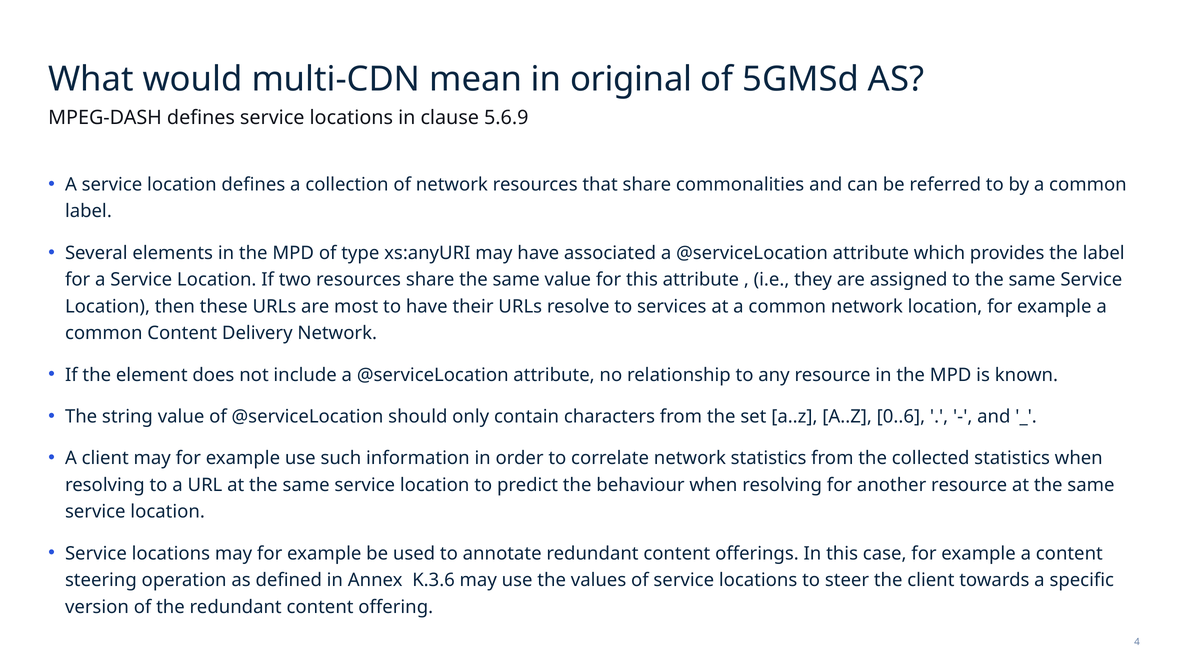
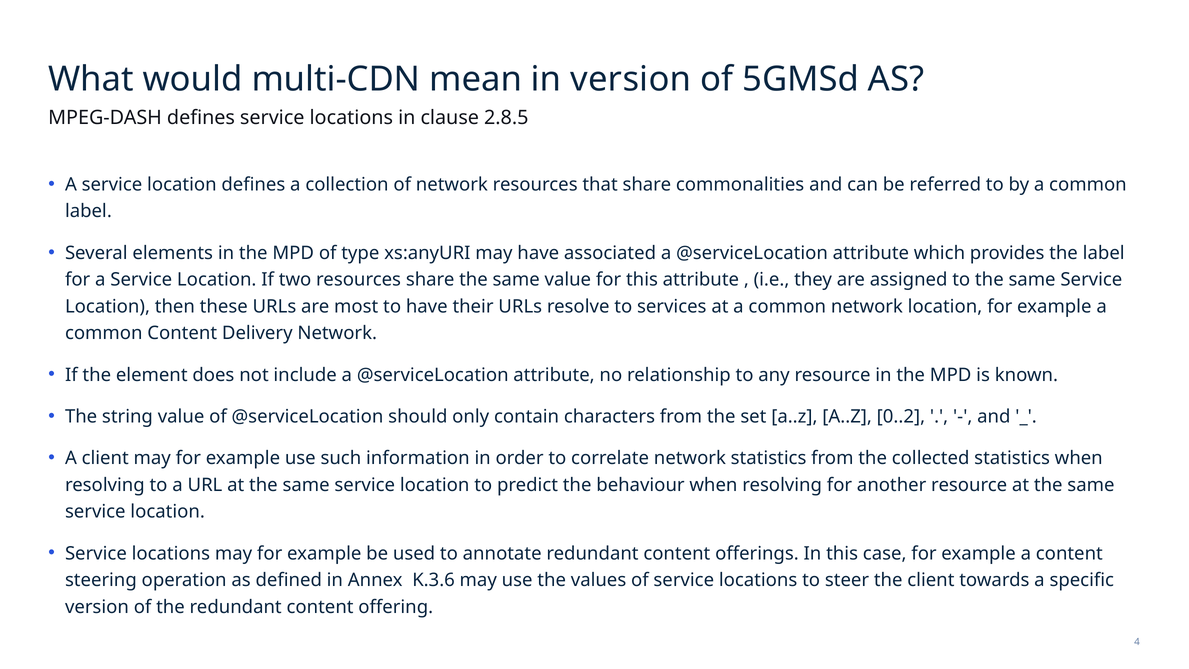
in original: original -> version
5.6.9: 5.6.9 -> 2.8.5
0..6: 0..6 -> 0..2
